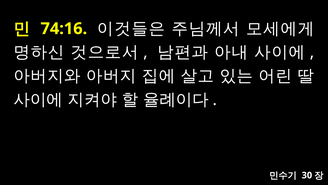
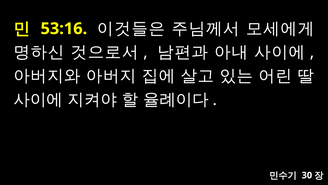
74:16: 74:16 -> 53:16
